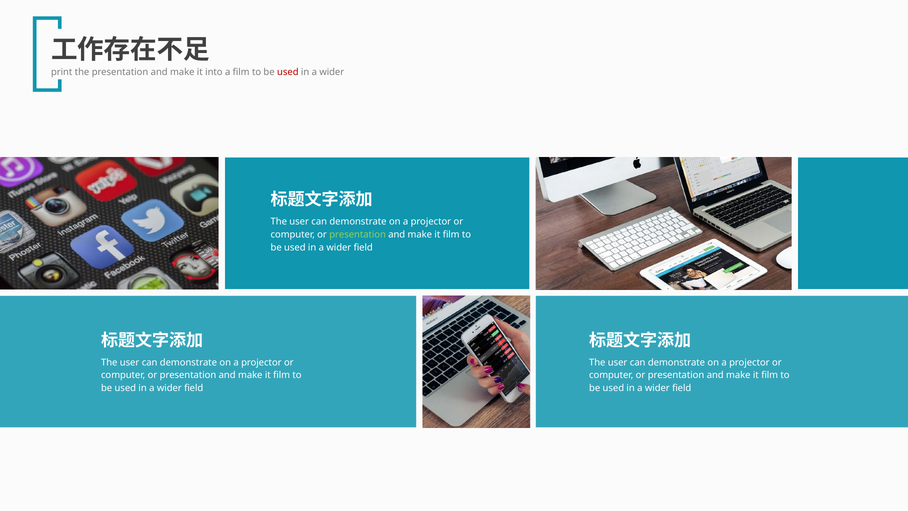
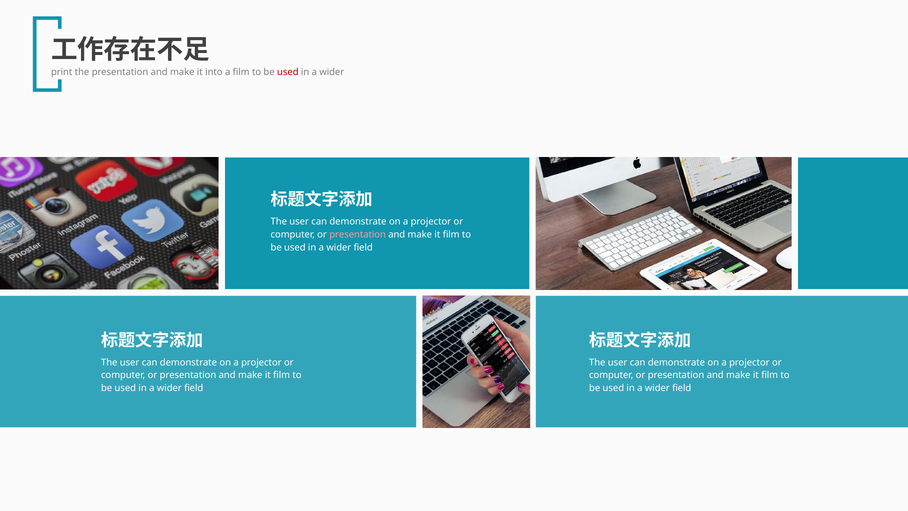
presentation at (358, 234) colour: light green -> pink
